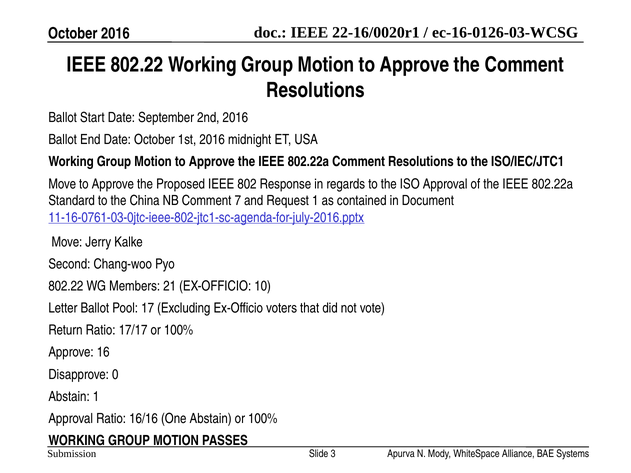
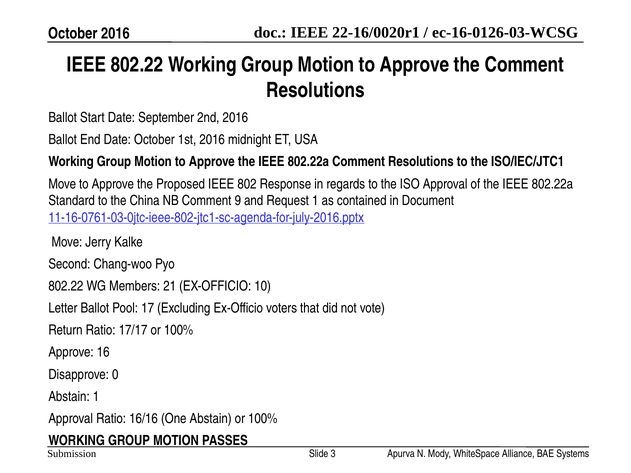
7: 7 -> 9
